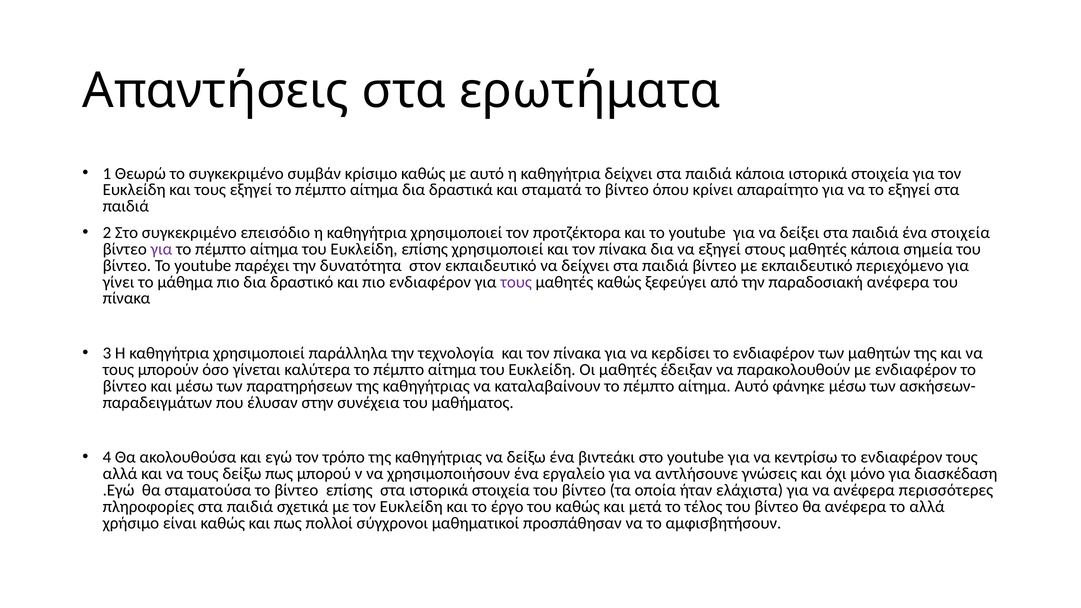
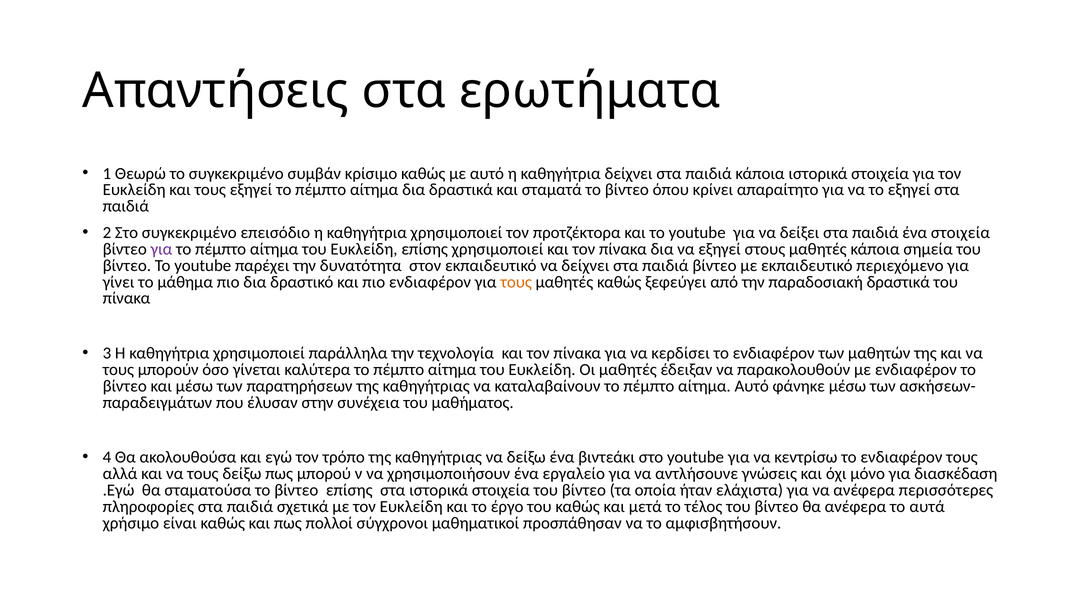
τους at (516, 282) colour: purple -> orange
παραδοσιακή ανέφερα: ανέφερα -> δραστικά
το αλλά: αλλά -> αυτά
